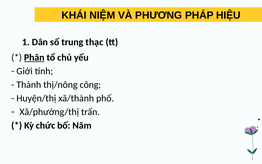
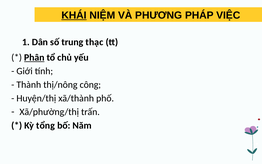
KHÁI underline: none -> present
HIỆU: HIỆU -> VIỆC
chức: chức -> tổng
